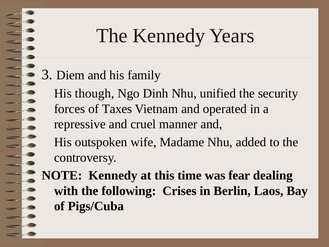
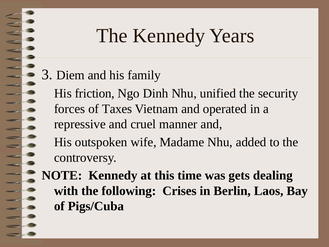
though: though -> friction
fear: fear -> gets
